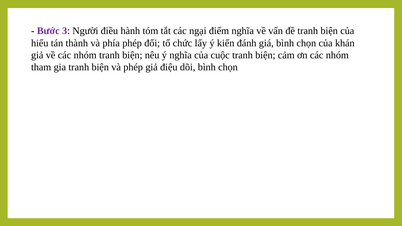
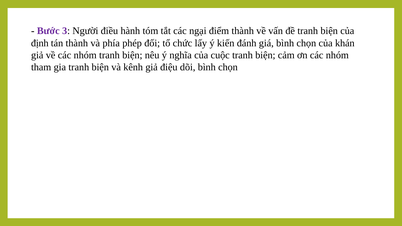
điểm nghĩa: nghĩa -> thành
hiểu: hiểu -> định
và phép: phép -> kênh
